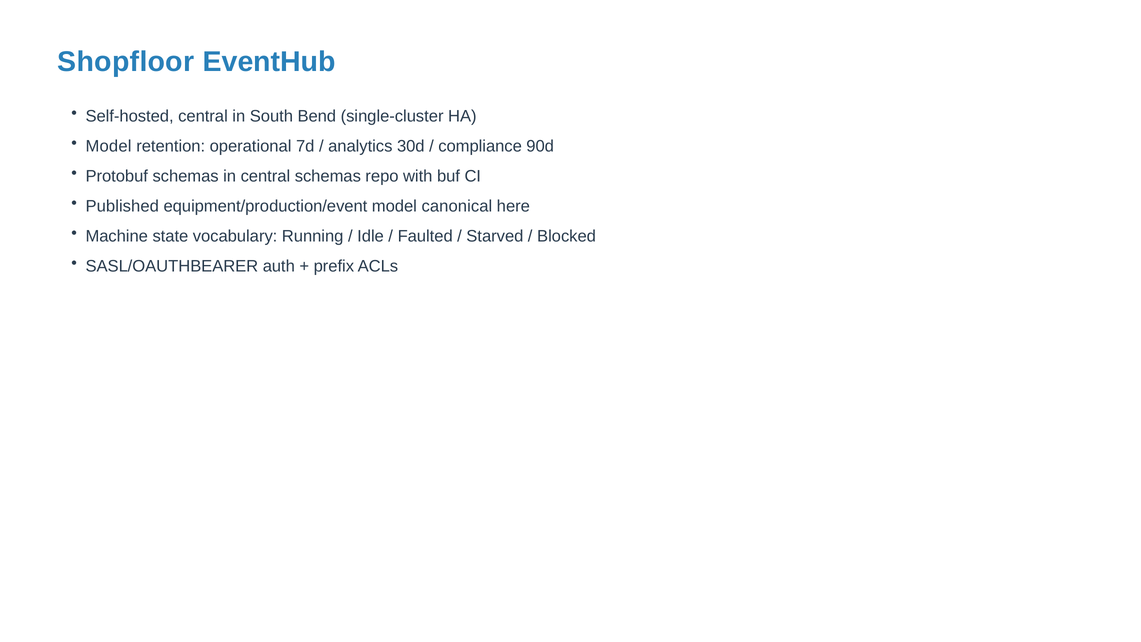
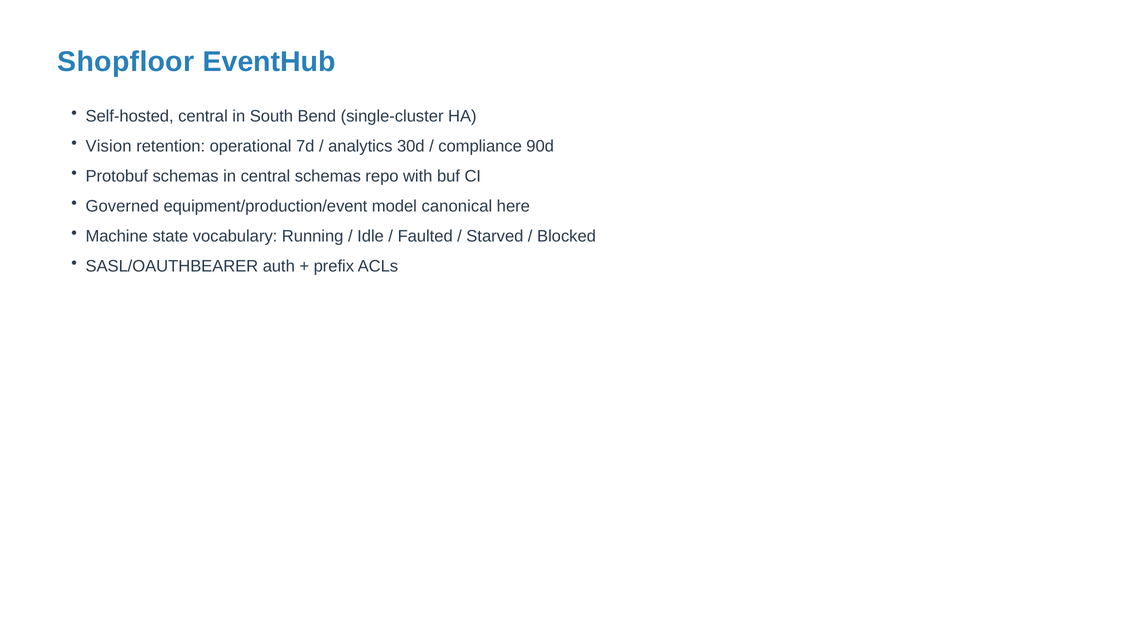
Model at (109, 146): Model -> Vision
Published: Published -> Governed
